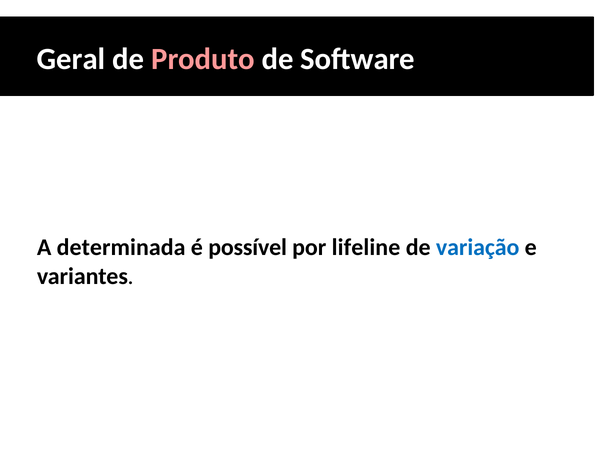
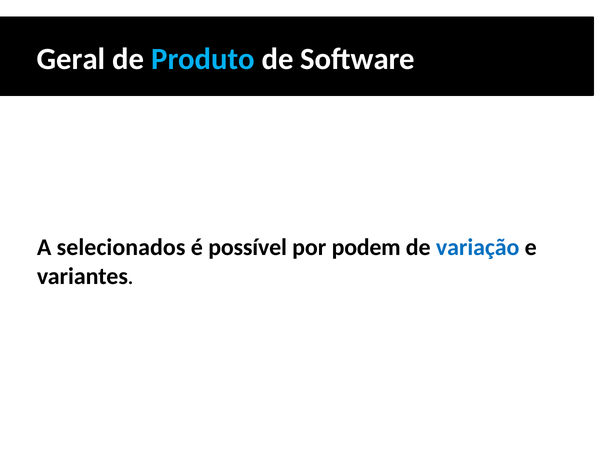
Produto colour: pink -> light blue
determinada: determinada -> selecionados
lifeline: lifeline -> podem
